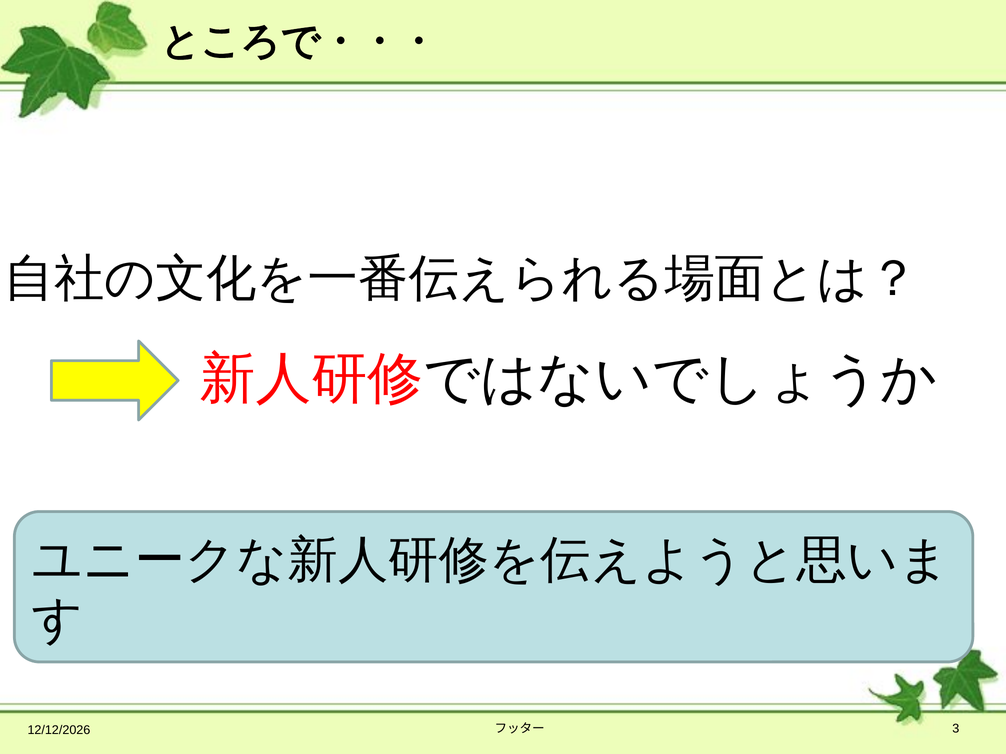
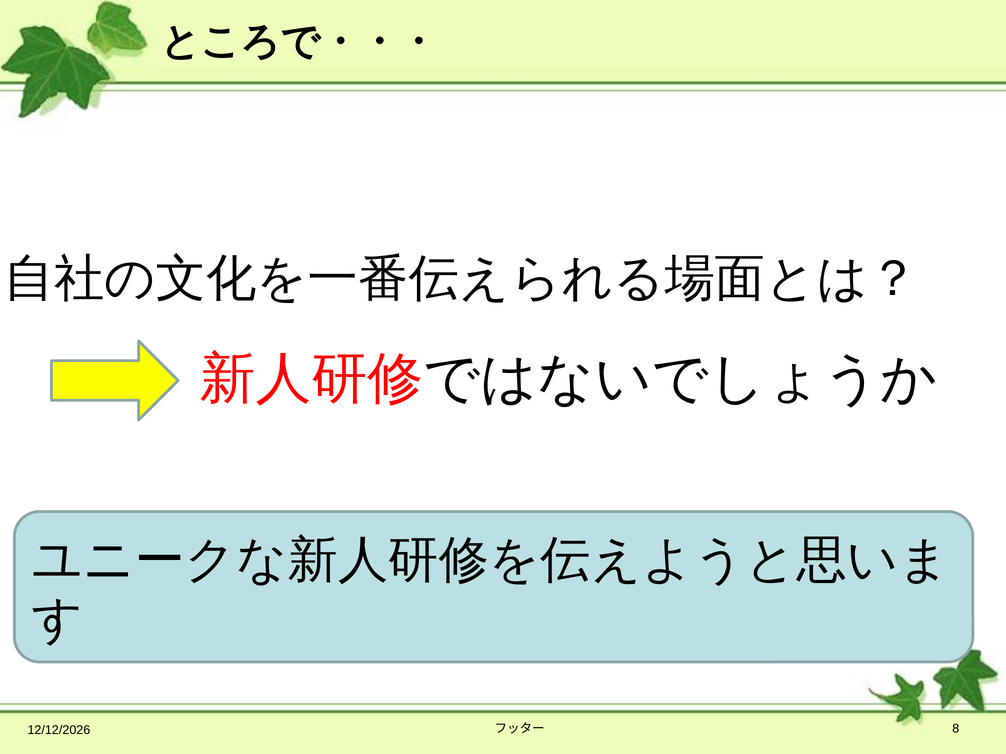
3: 3 -> 8
